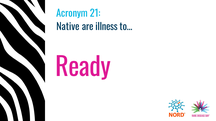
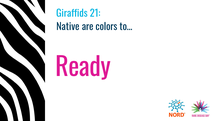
Acronym: Acronym -> Giraffids
illness: illness -> colors
